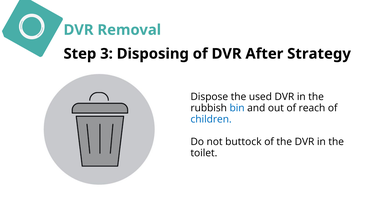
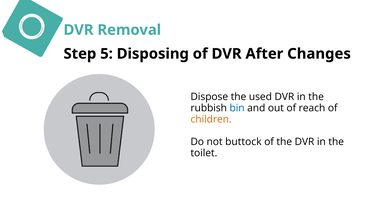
3: 3 -> 5
Strategy: Strategy -> Changes
children colour: blue -> orange
